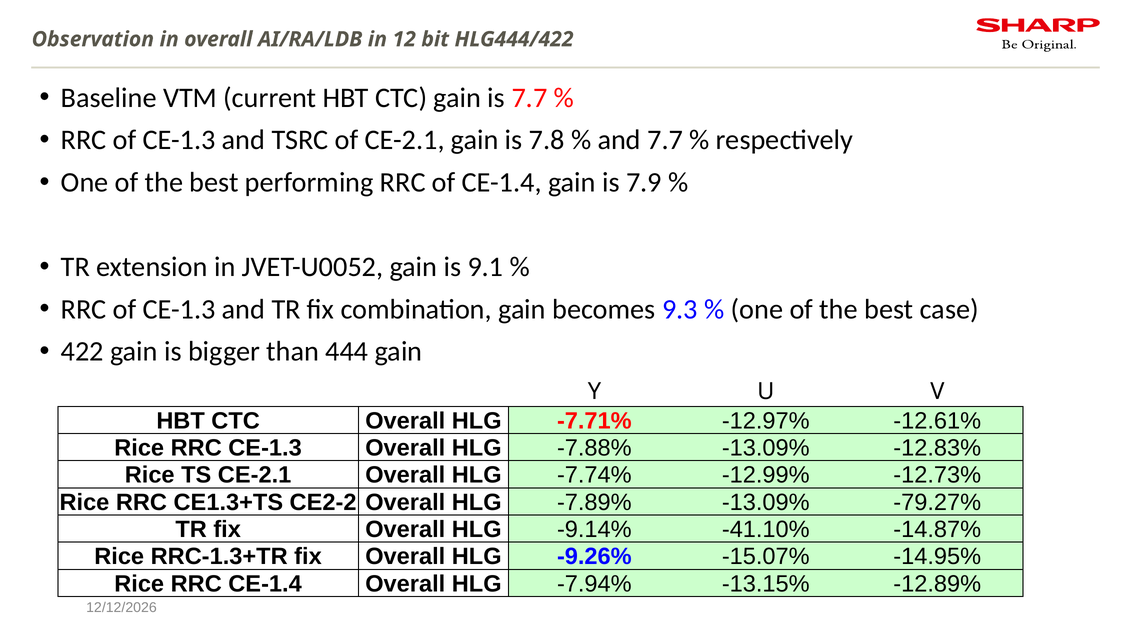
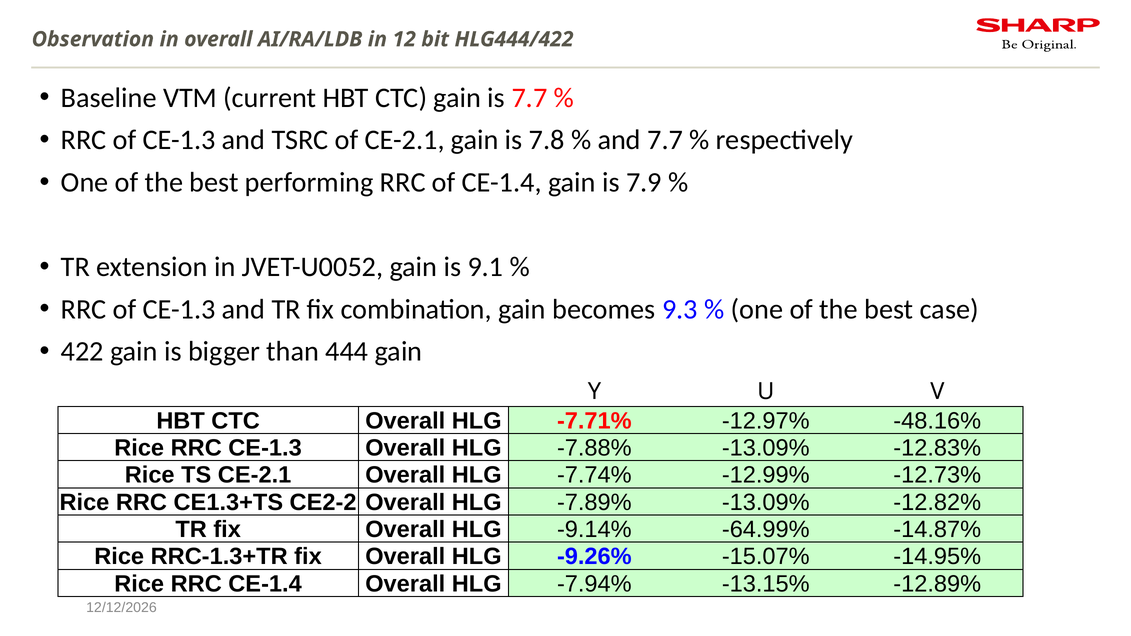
-12.61%: -12.61% -> -48.16%
-79.27%: -79.27% -> -12.82%
-41.10%: -41.10% -> -64.99%
